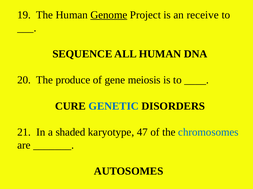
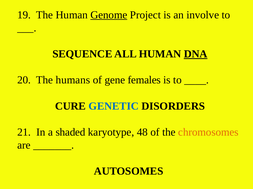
receive: receive -> involve
DNA underline: none -> present
produce: produce -> humans
meiosis: meiosis -> females
47: 47 -> 48
chromosomes colour: blue -> orange
